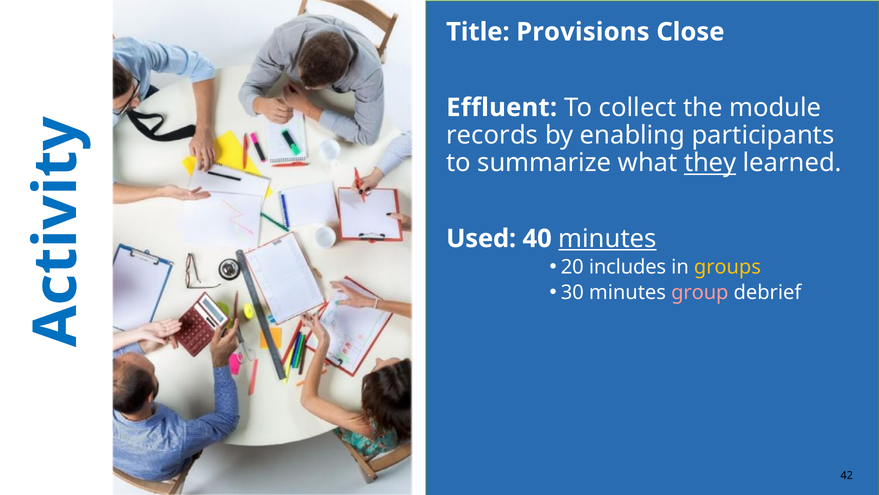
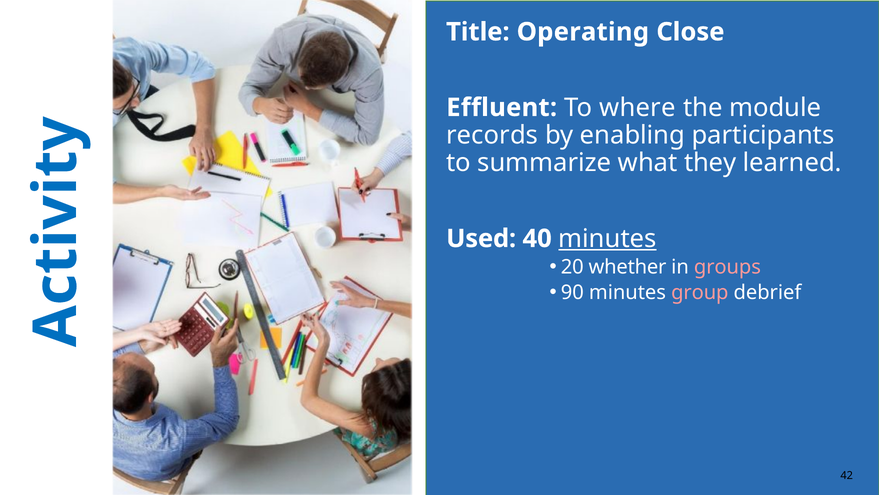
Provisions: Provisions -> Operating
collect: collect -> where
they underline: present -> none
includes: includes -> whether
groups colour: yellow -> pink
30: 30 -> 90
